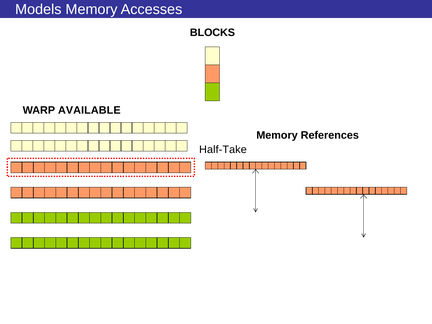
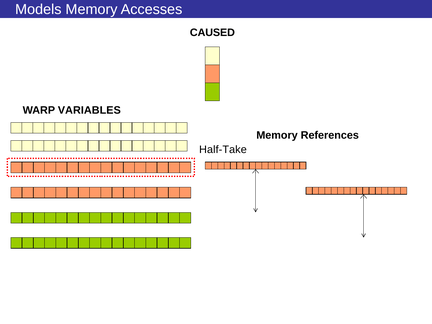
BLOCKS: BLOCKS -> CAUSED
AVAILABLE: AVAILABLE -> VARIABLES
